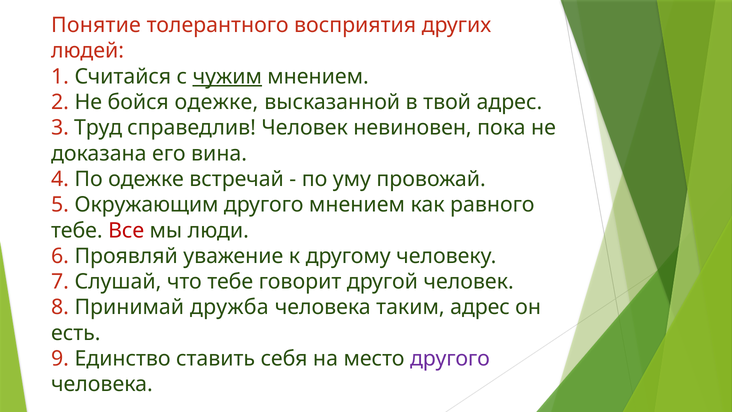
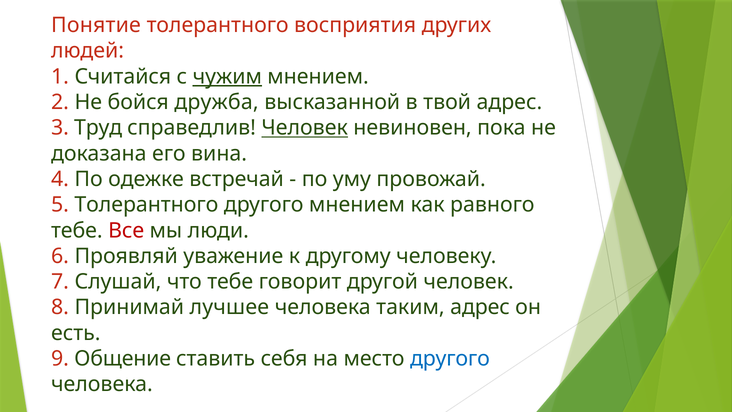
бойся одежке: одежке -> дружба
Человек at (305, 128) underline: none -> present
5 Окружающим: Окружающим -> Толерантного
дружба: дружба -> лучшее
Единство: Единство -> Общение
другого at (450, 358) colour: purple -> blue
